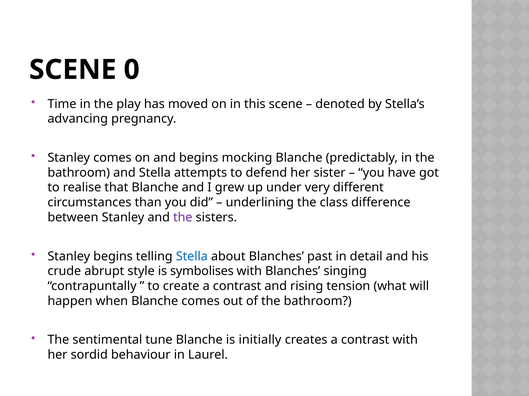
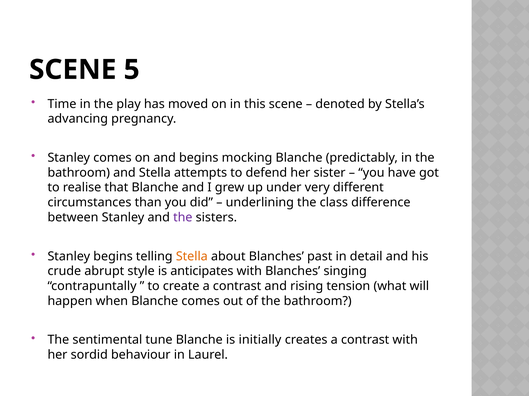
0: 0 -> 5
Stella at (192, 257) colour: blue -> orange
symbolises: symbolises -> anticipates
